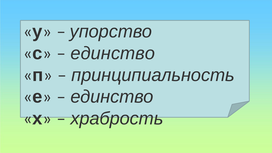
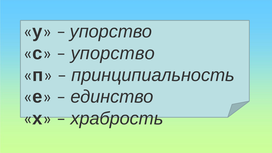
единство at (113, 53): единство -> упорство
